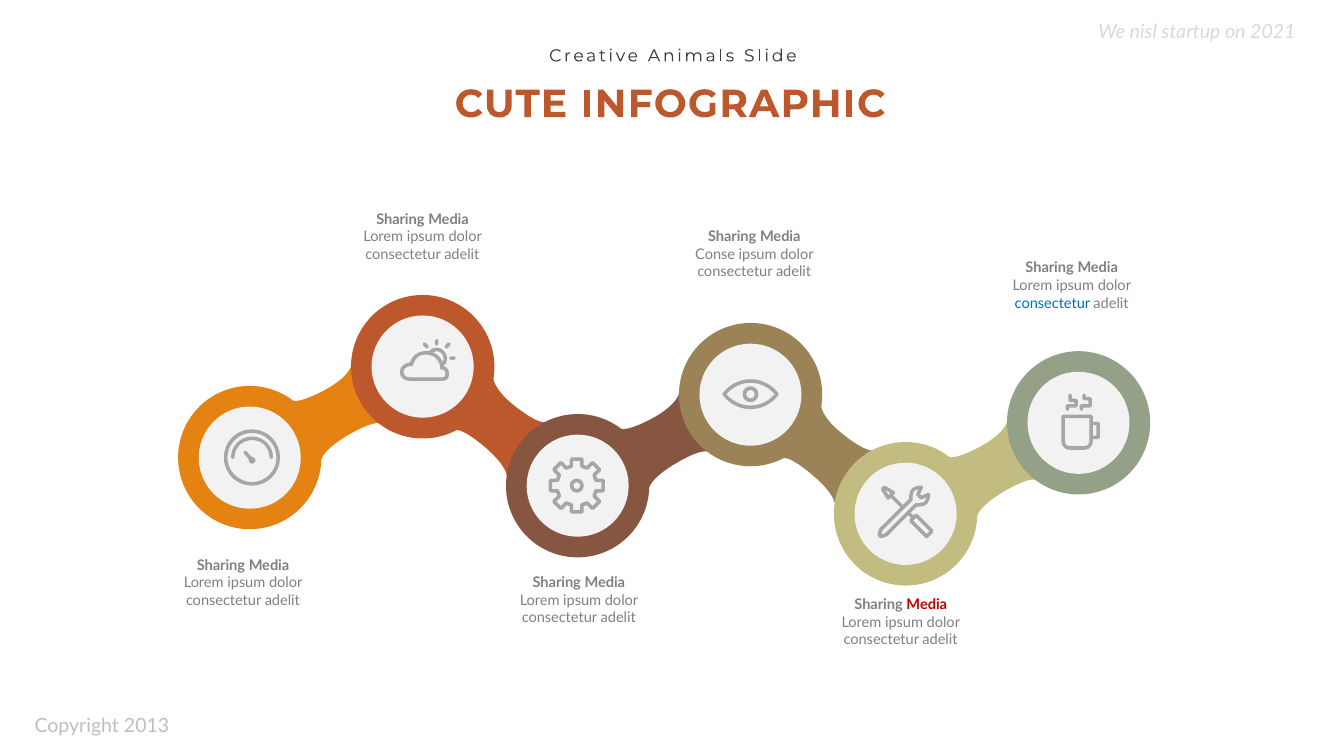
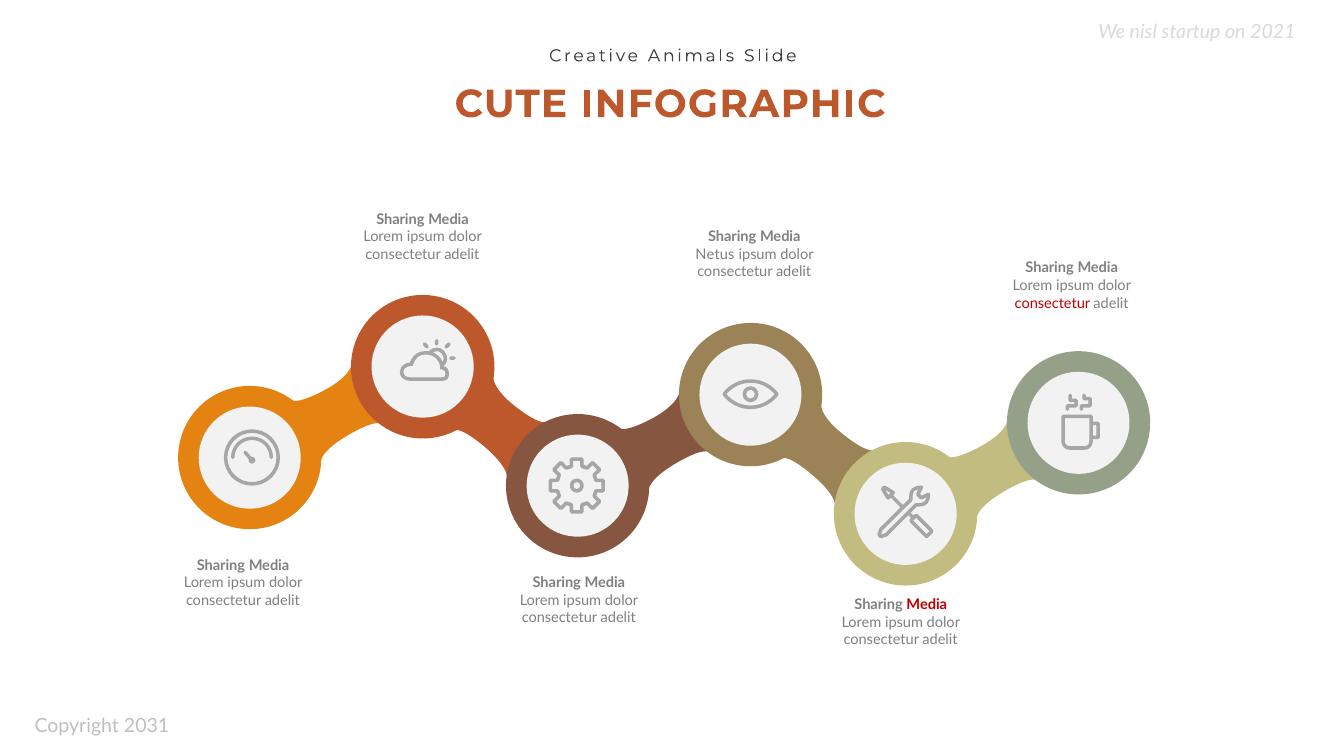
Conse: Conse -> Netus
consectetur at (1052, 303) colour: blue -> red
2013: 2013 -> 2031
